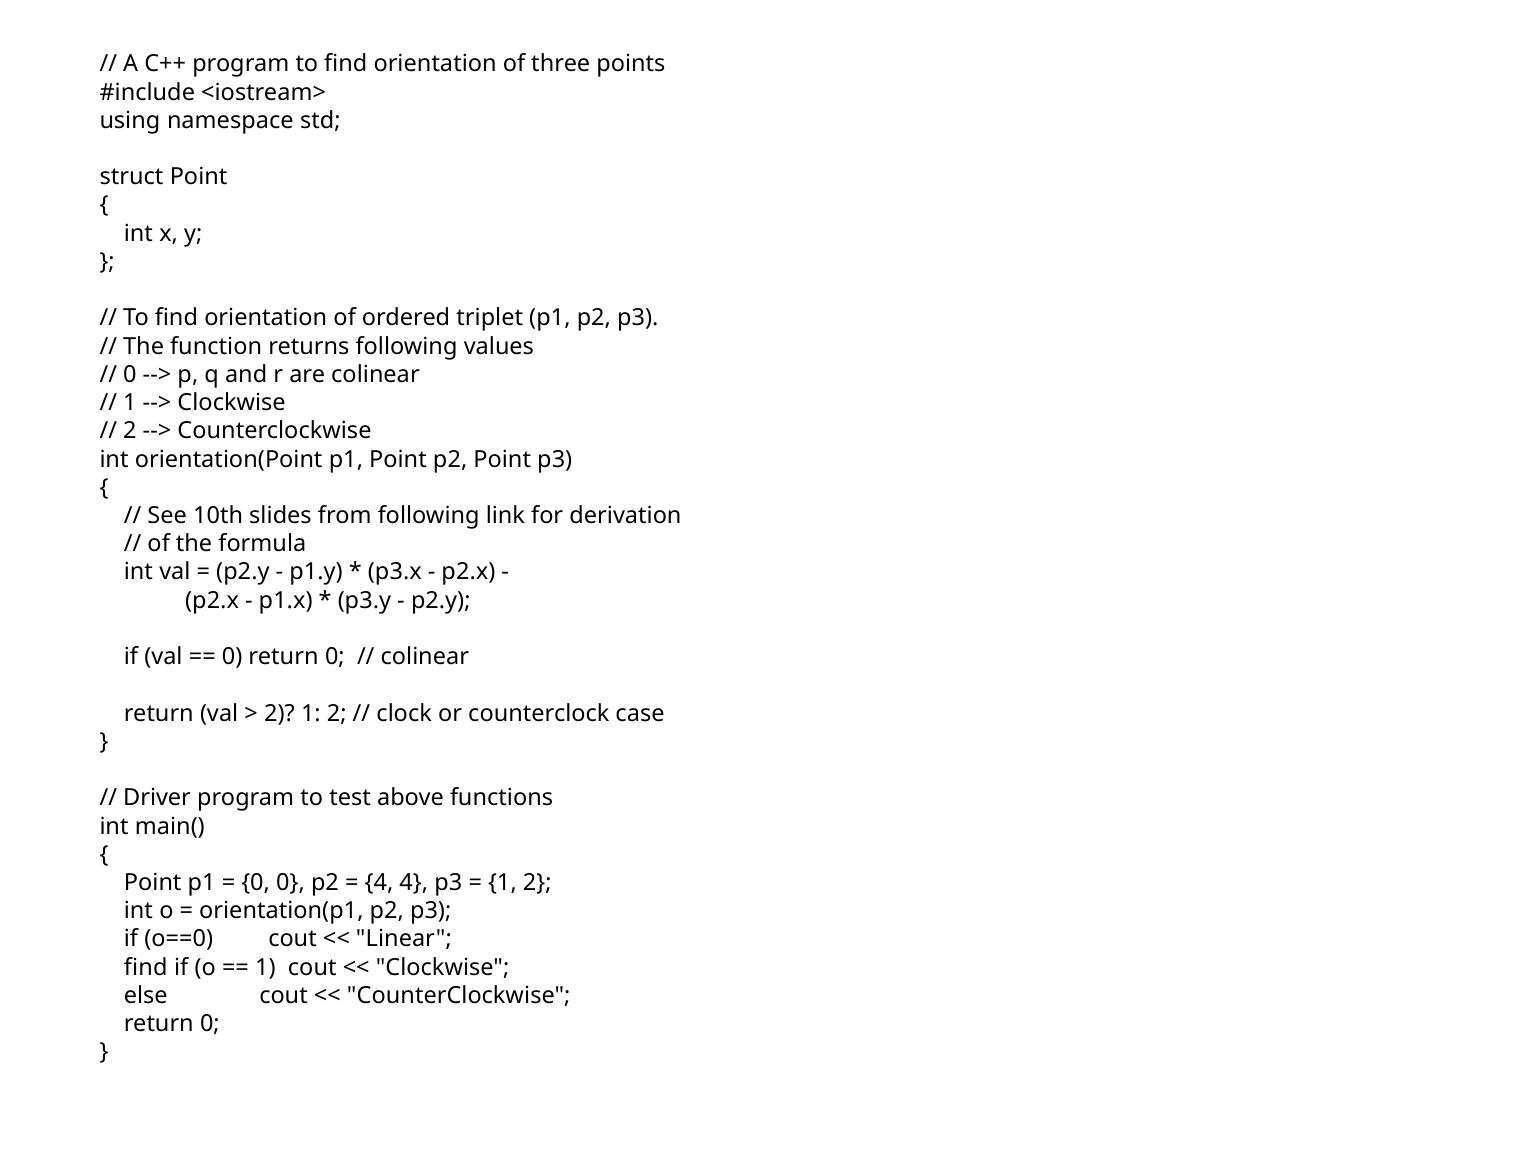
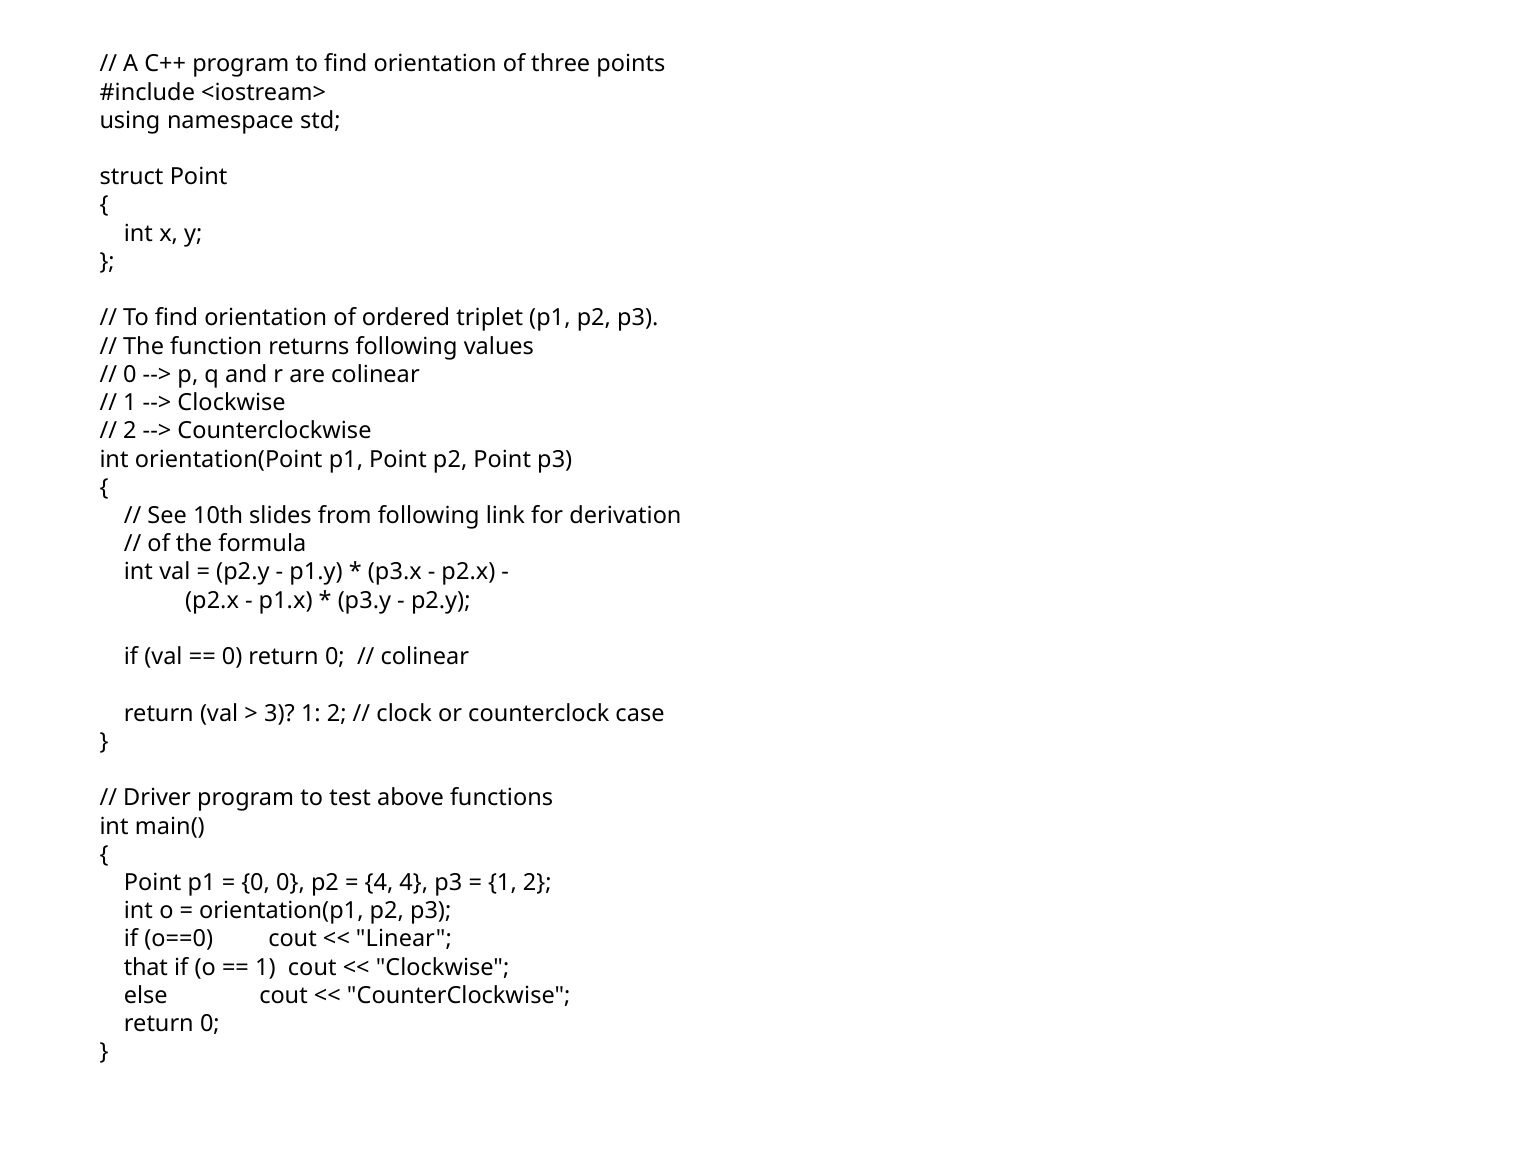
2 at (279, 714): 2 -> 3
find at (146, 968): find -> that
